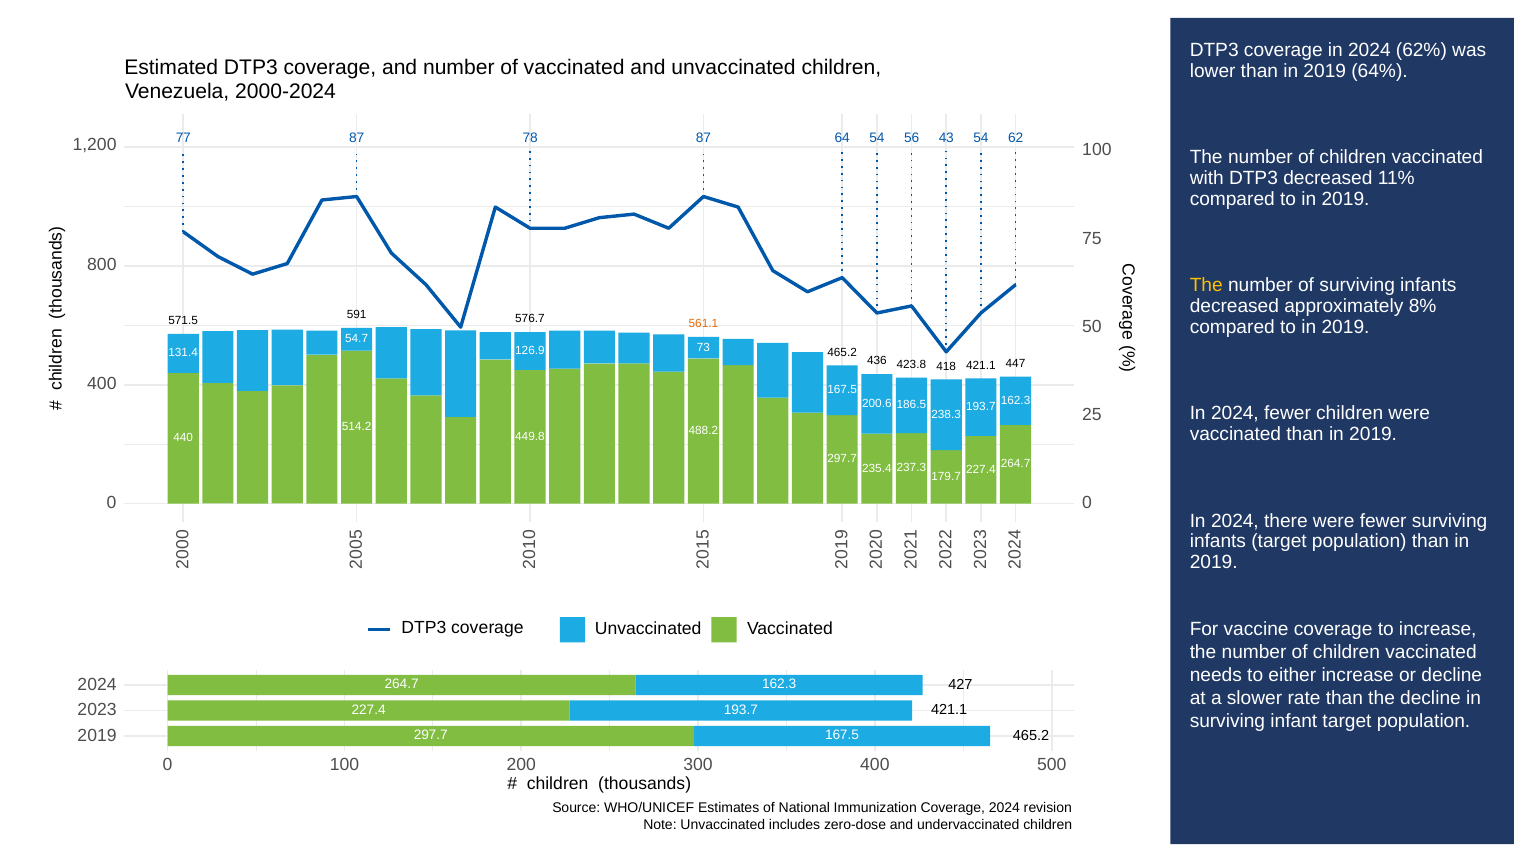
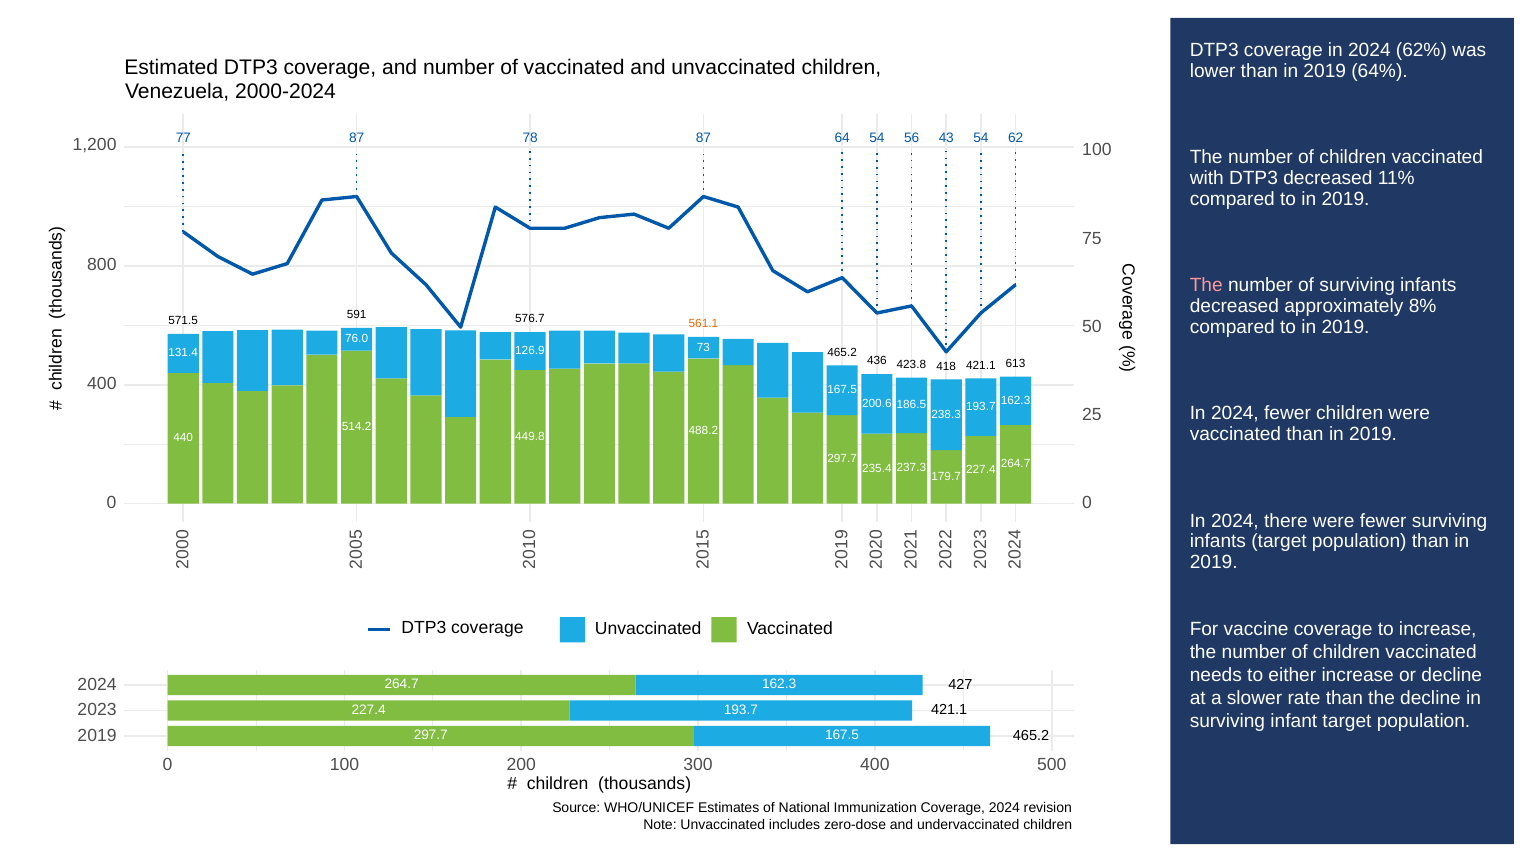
The at (1206, 286) colour: yellow -> pink
54.7: 54.7 -> 76.0
447: 447 -> 613
